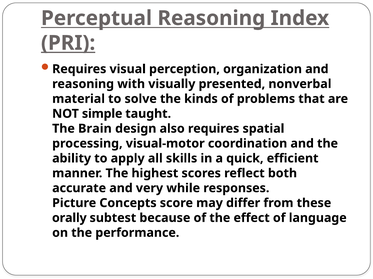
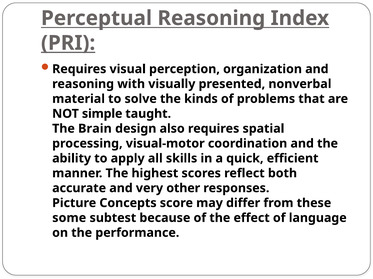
while: while -> other
orally: orally -> some
